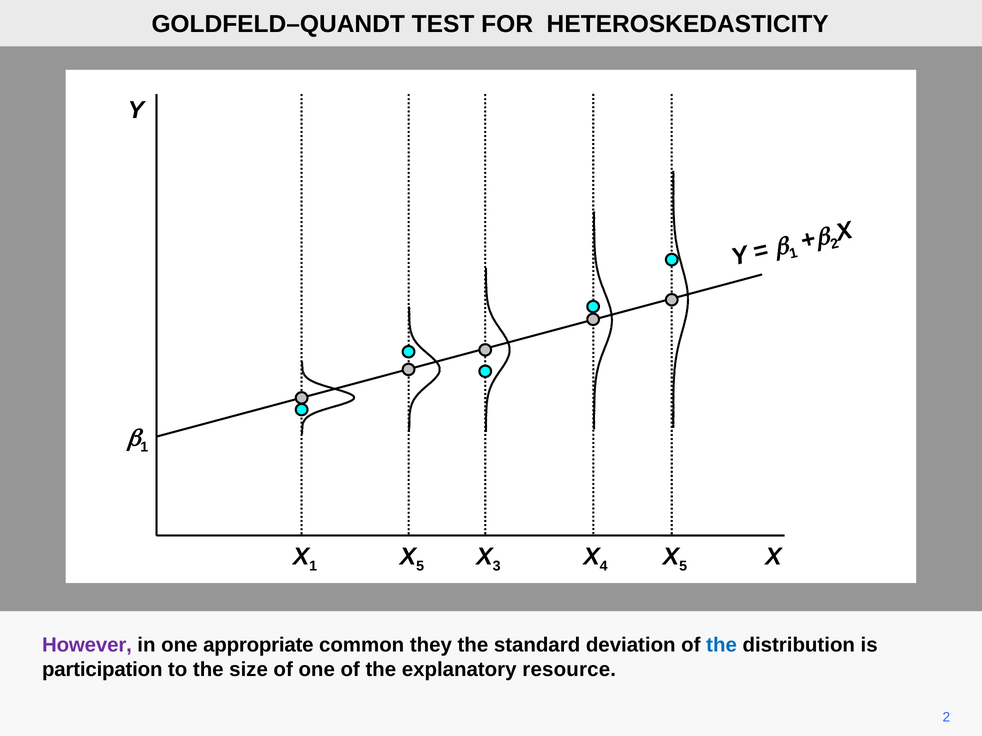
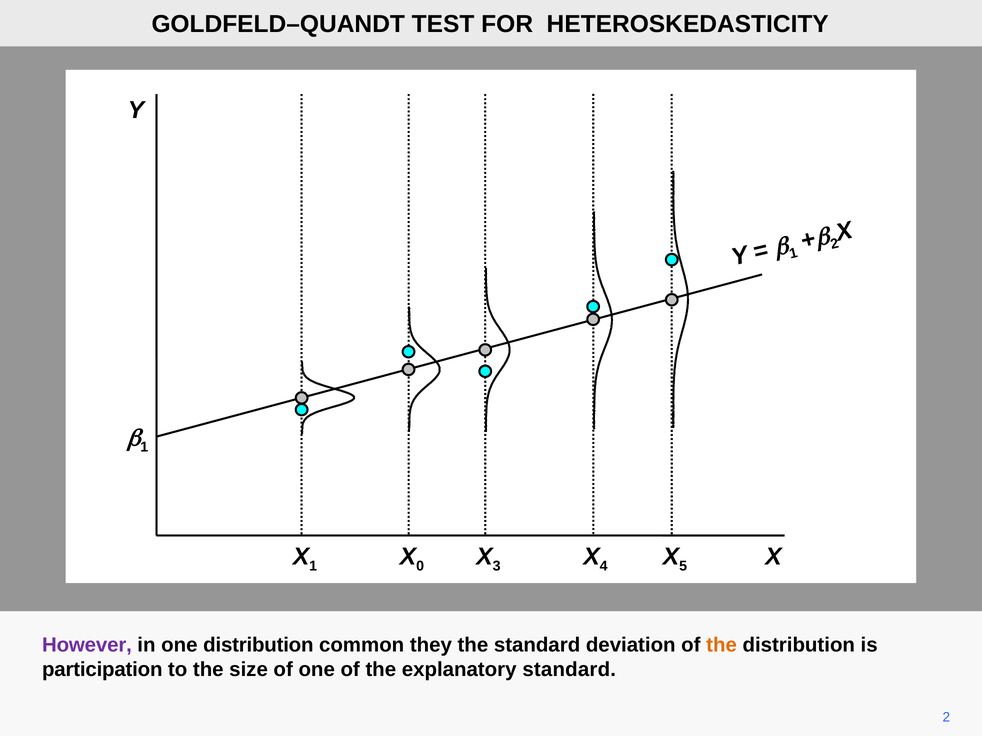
5 at (420, 567): 5 -> 0
one appropriate: appropriate -> distribution
the at (722, 645) colour: blue -> orange
explanatory resource: resource -> standard
